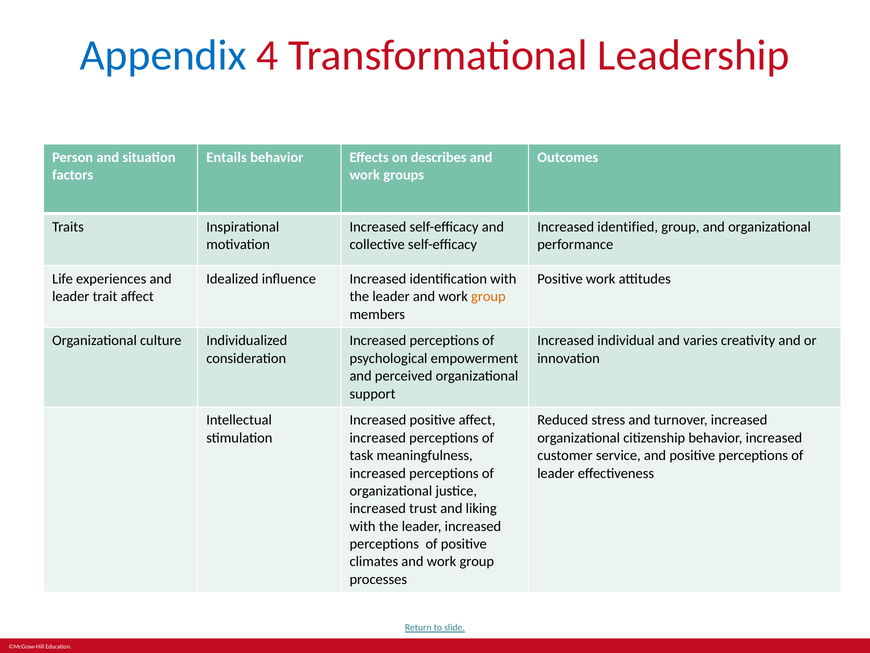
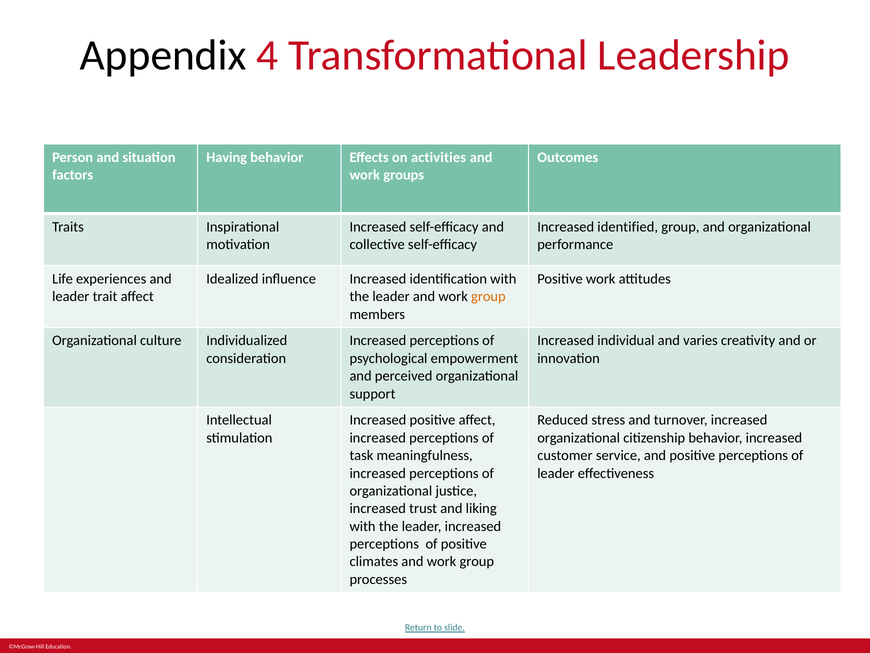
Appendix colour: blue -> black
Entails: Entails -> Having
describes: describes -> activities
